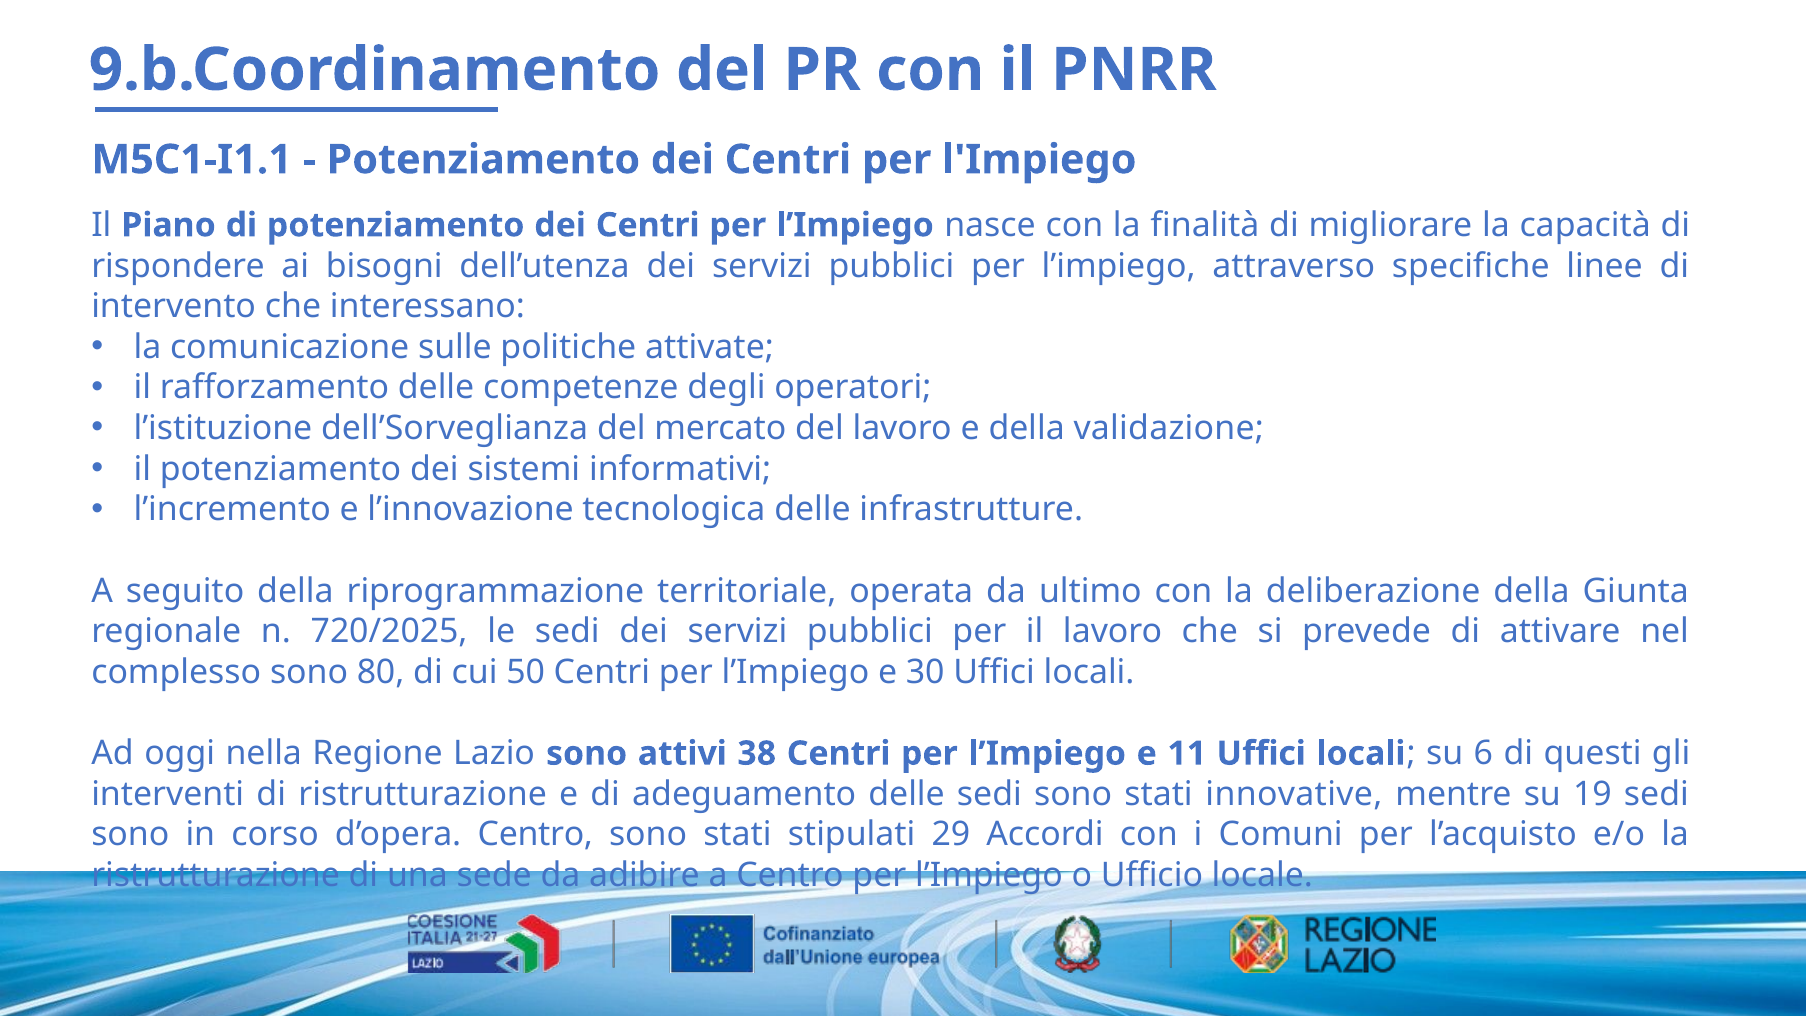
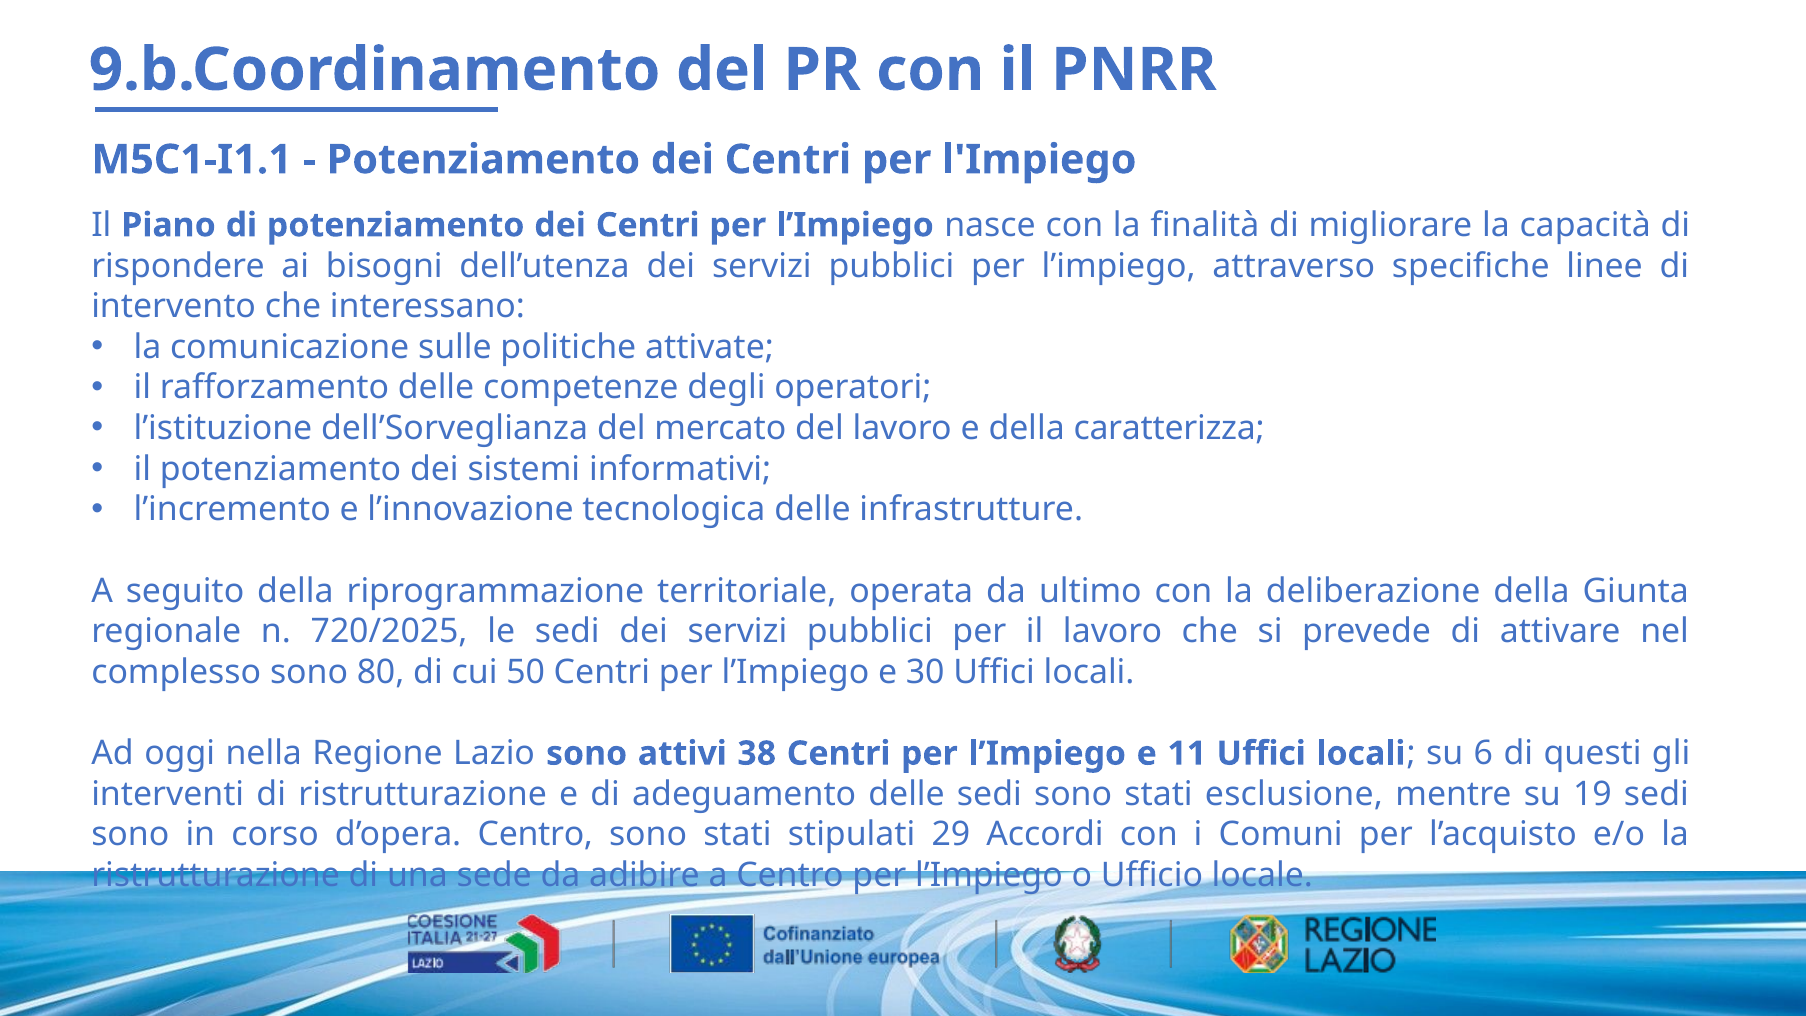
validazione: validazione -> caratterizza
innovative: innovative -> esclusione
